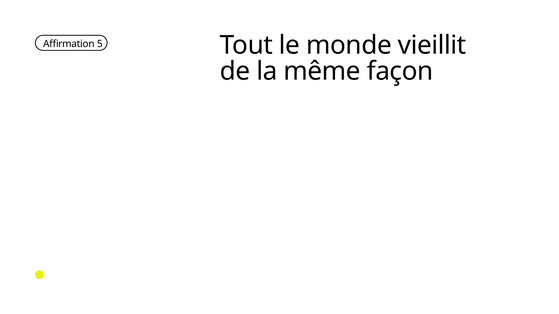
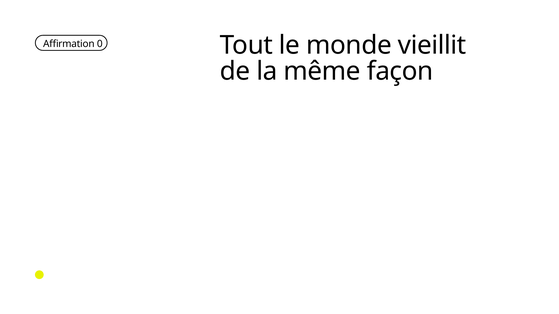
5: 5 -> 0
